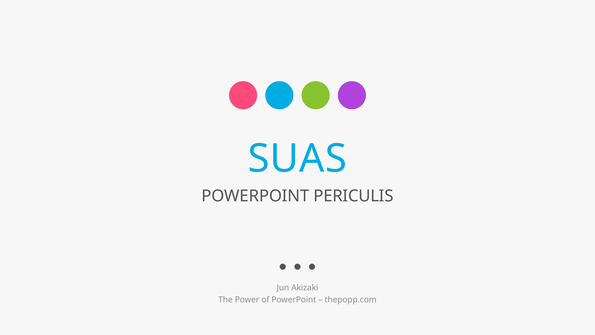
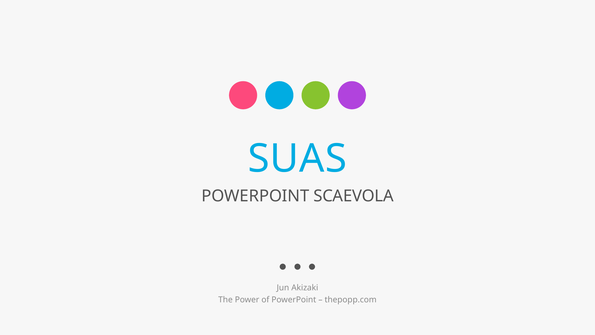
PERICULIS: PERICULIS -> SCAEVOLA
